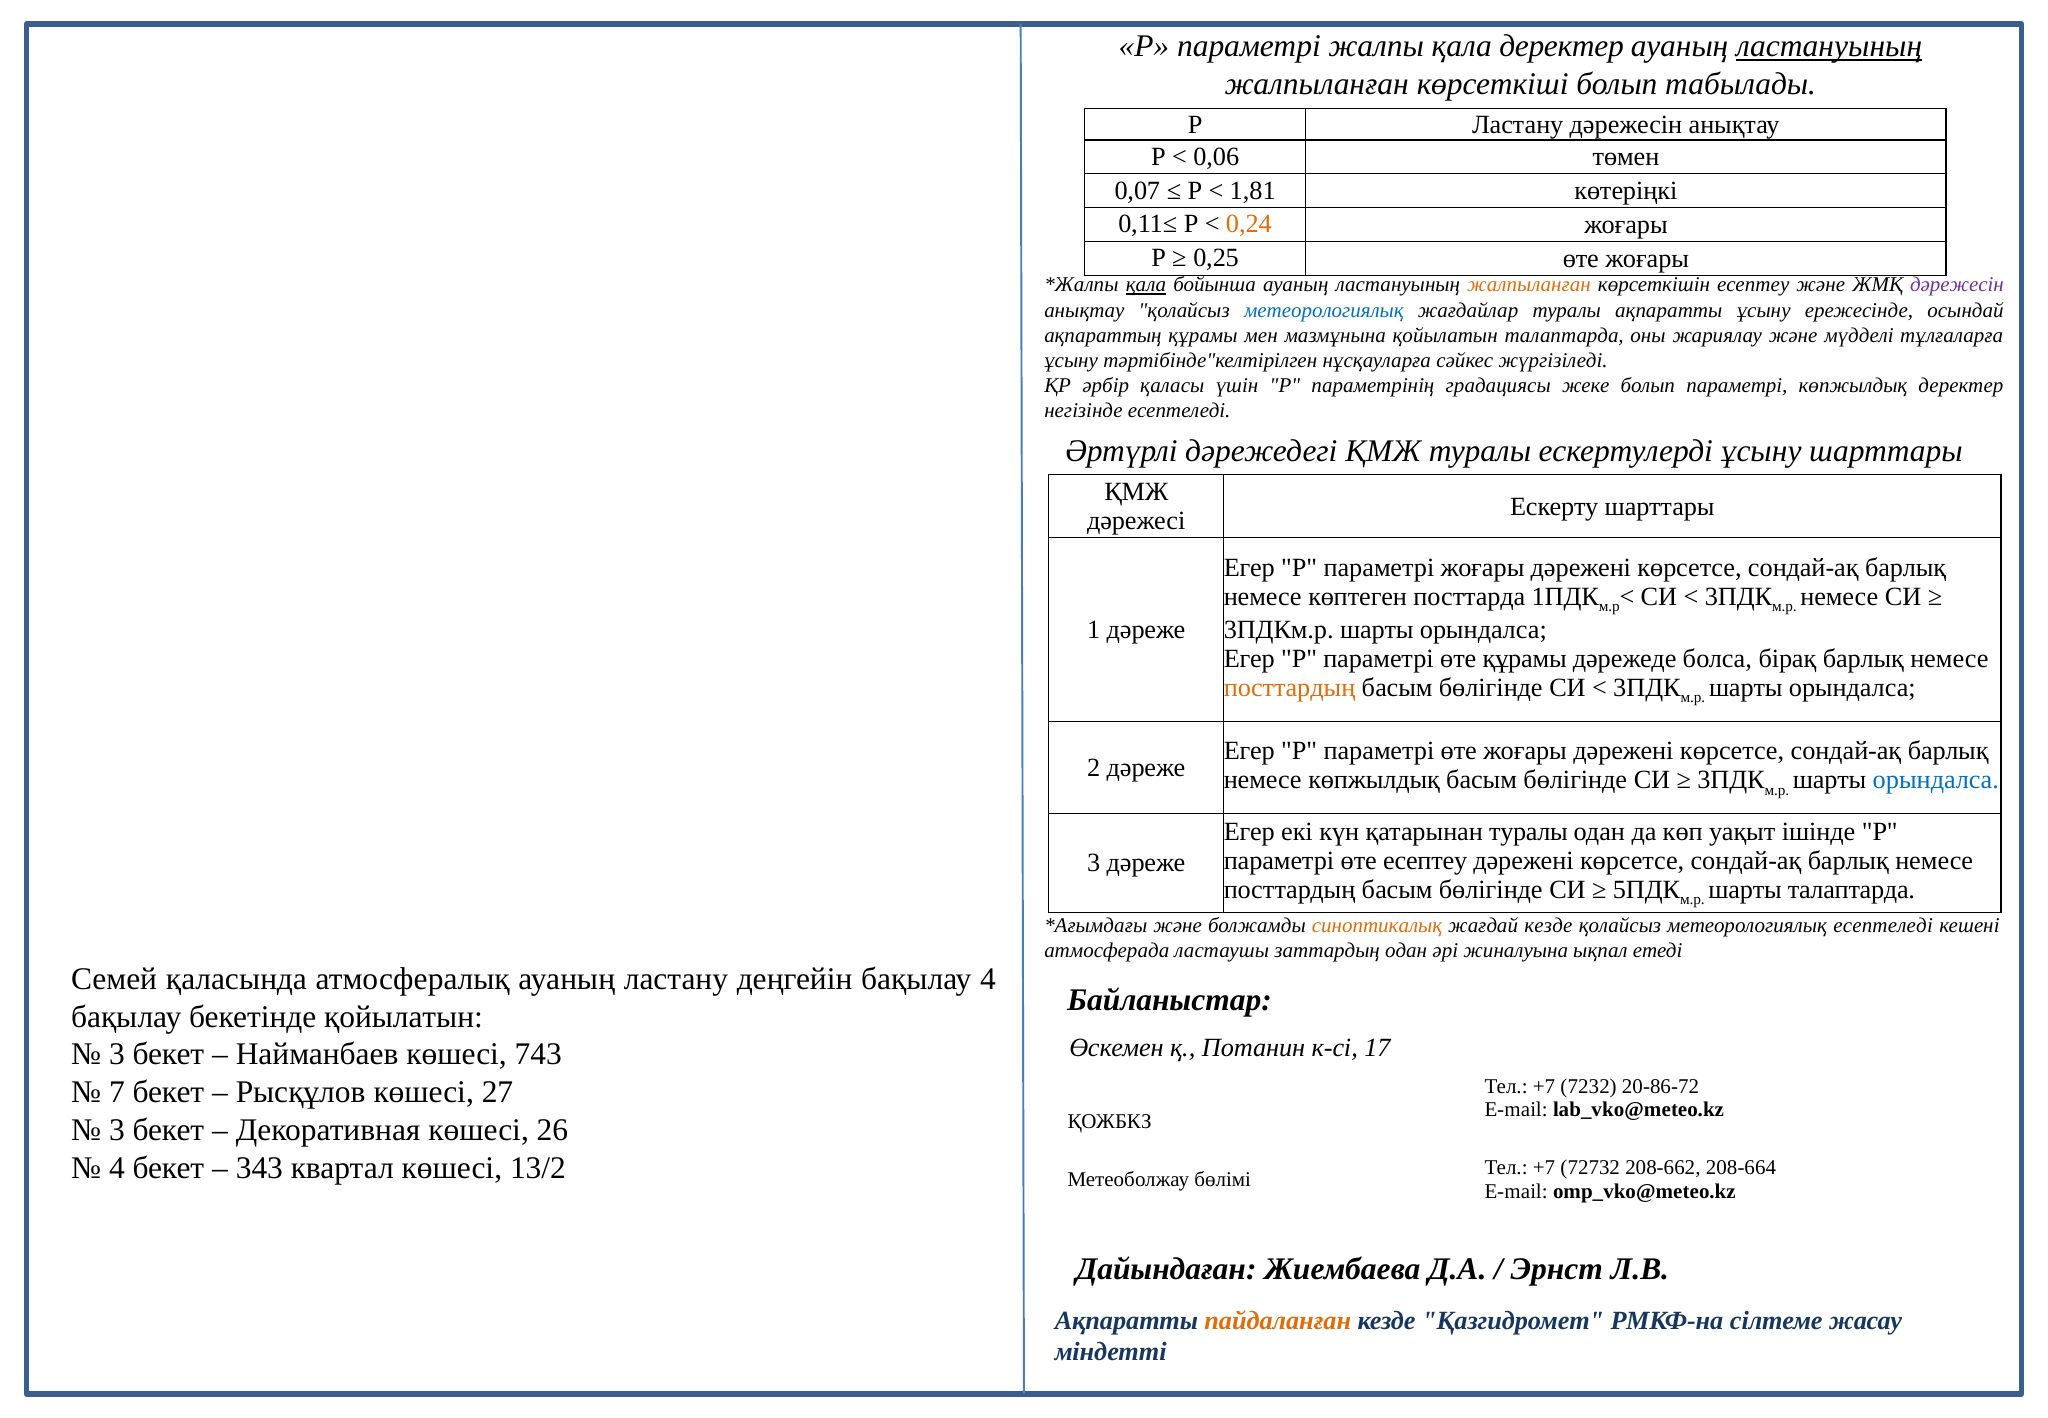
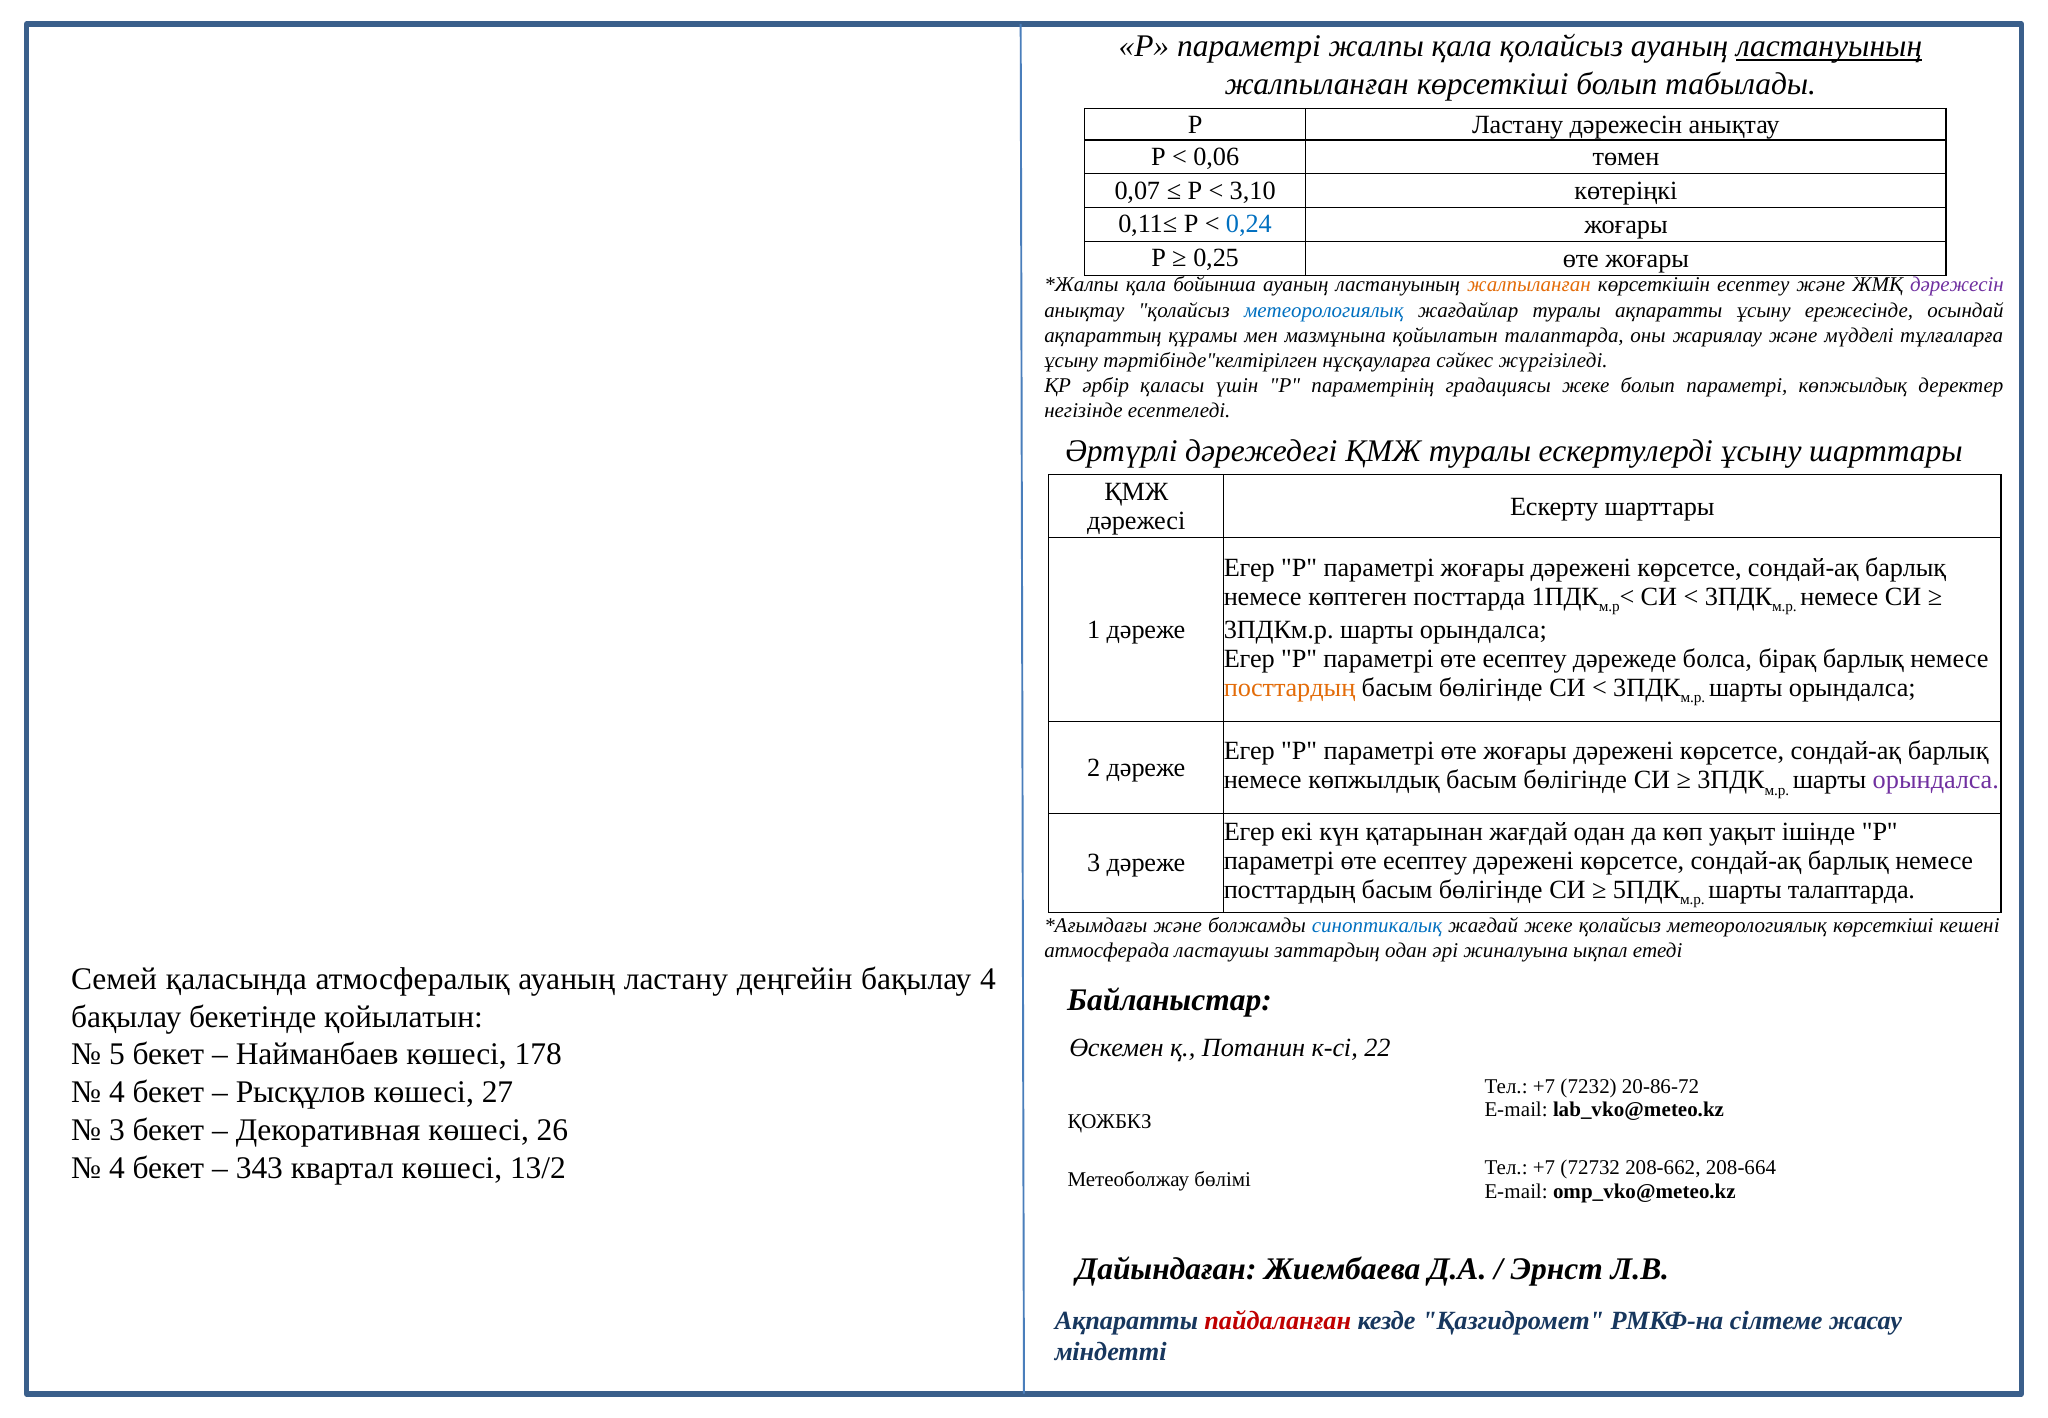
қала деректер: деректер -> қолайсыз
1,81: 1,81 -> 3,10
0,24 colour: orange -> blue
қала at (1146, 285) underline: present -> none
P параметрі өте құрамы: құрамы -> есептеу
орындалса at (1936, 780) colour: blue -> purple
қатарынан туралы: туралы -> жағдай
синоптикалық colour: orange -> blue
жағдай кезде: кезде -> жеке
метеорологиялық есептеледі: есептеледі -> көрсеткіші
17: 17 -> 22
3 at (117, 1054): 3 -> 5
743: 743 -> 178
7 at (117, 1092): 7 -> 4
пайдаланған colour: orange -> red
